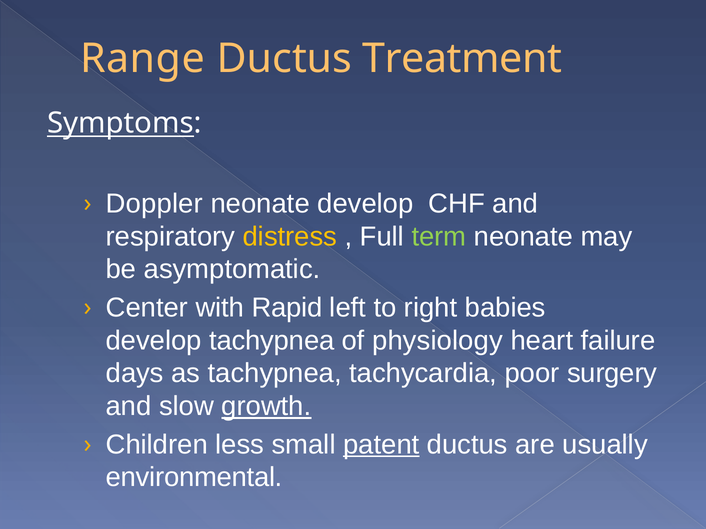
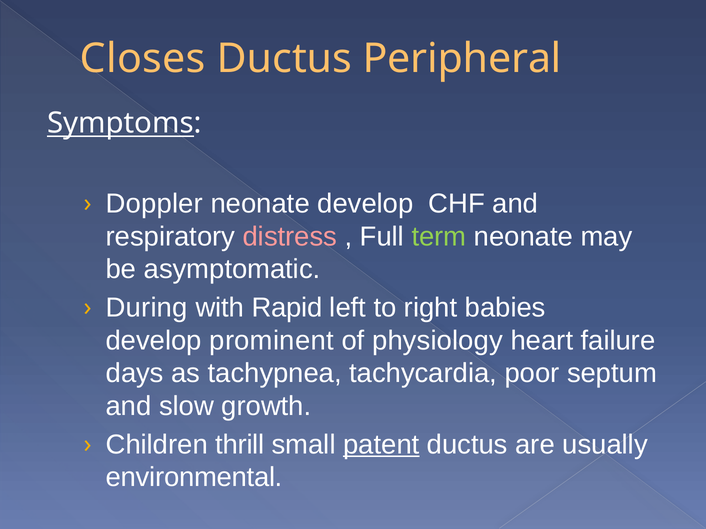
Range: Range -> Closes
Treatment: Treatment -> Peripheral
distress colour: yellow -> pink
Center: Center -> During
develop tachypnea: tachypnea -> prominent
surgery: surgery -> septum
growth underline: present -> none
less: less -> thrill
